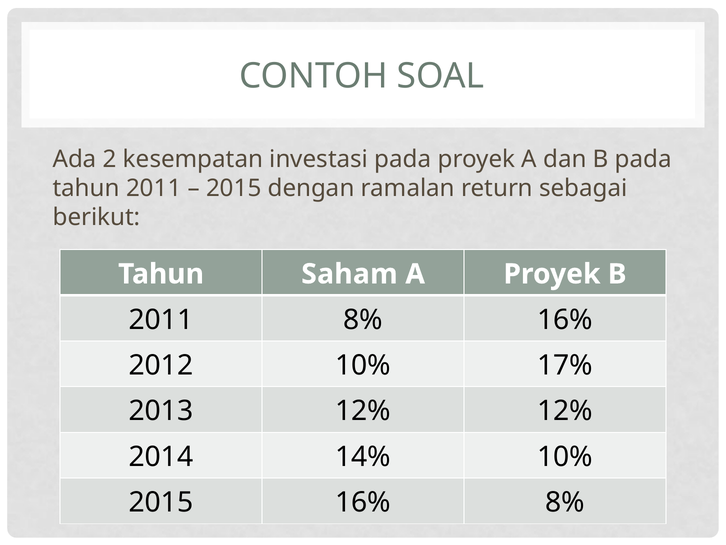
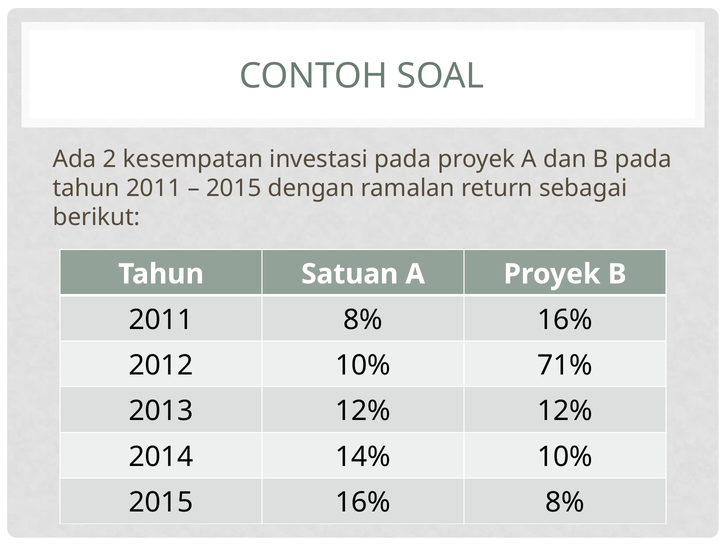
Saham: Saham -> Satuan
17%: 17% -> 71%
